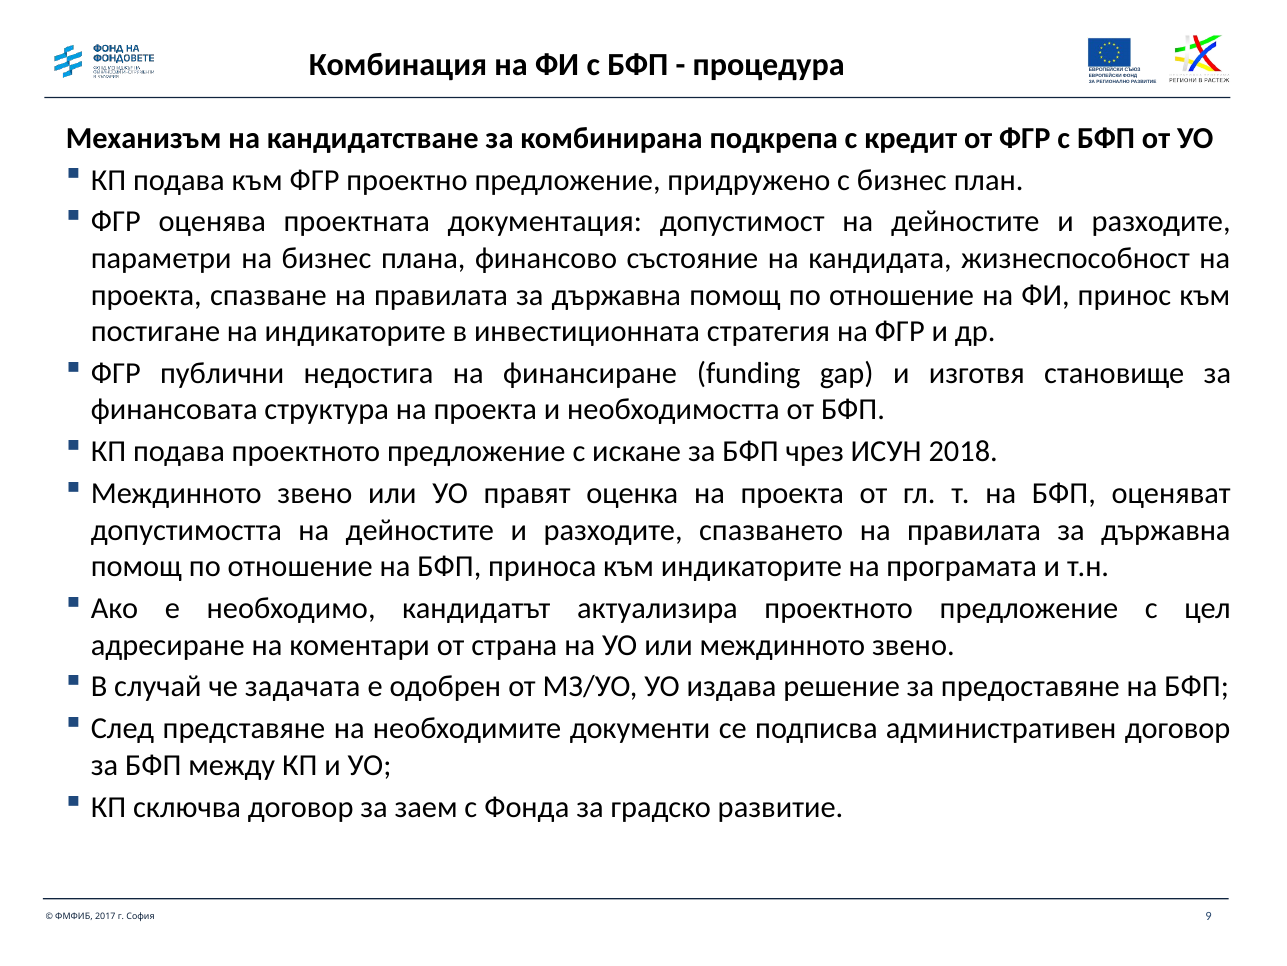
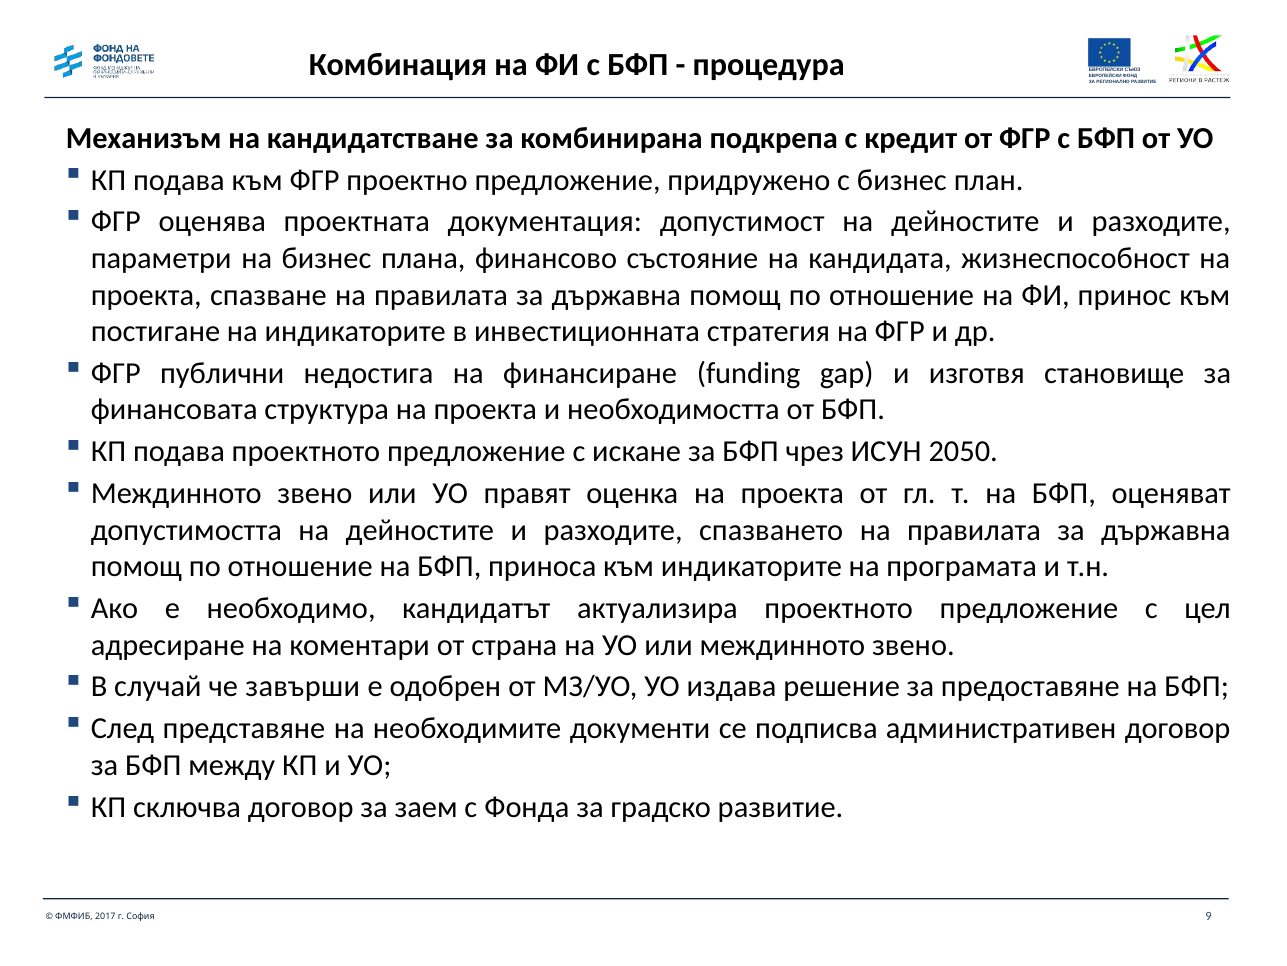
2018: 2018 -> 2050
задачата: задачата -> завърши
